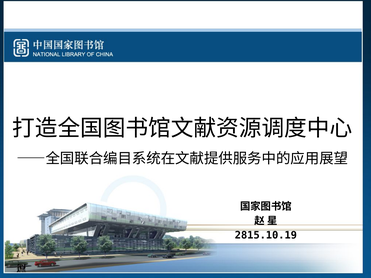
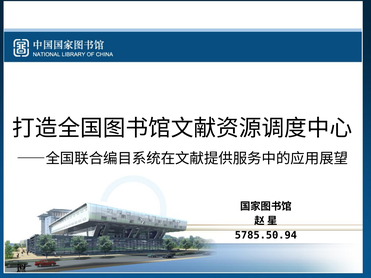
2815.10.19: 2815.10.19 -> 5785.50.94
